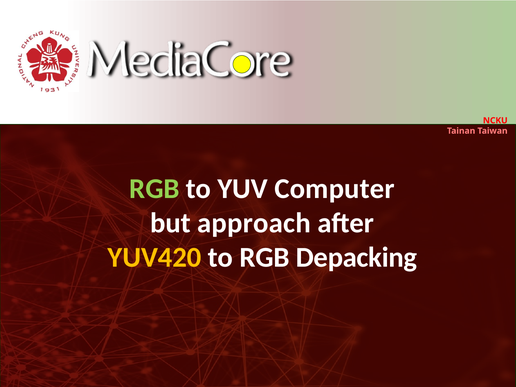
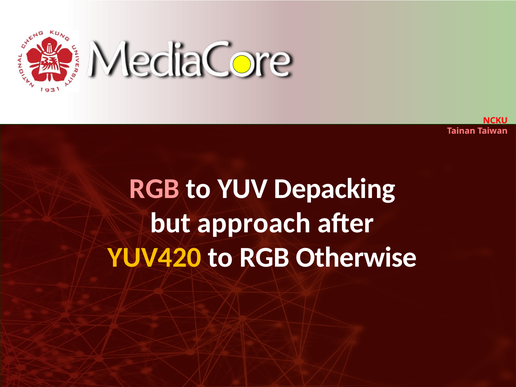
RGB at (154, 189) colour: light green -> pink
Computer: Computer -> Depacking
Depacking: Depacking -> Otherwise
